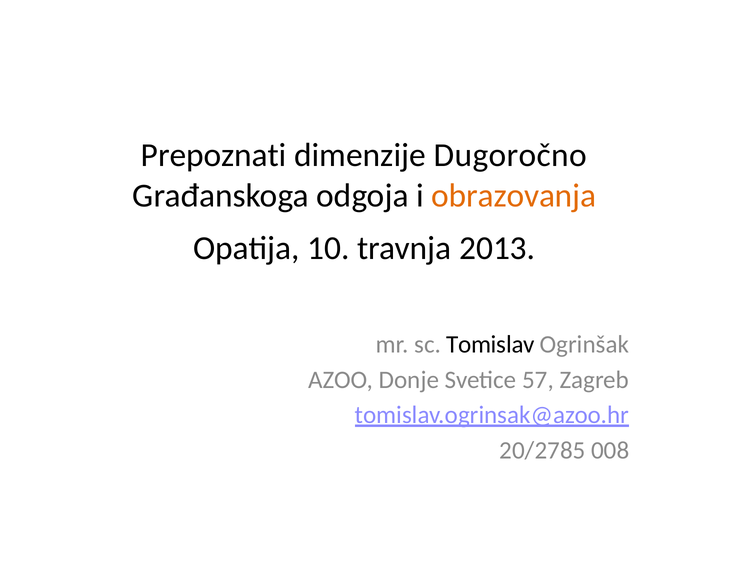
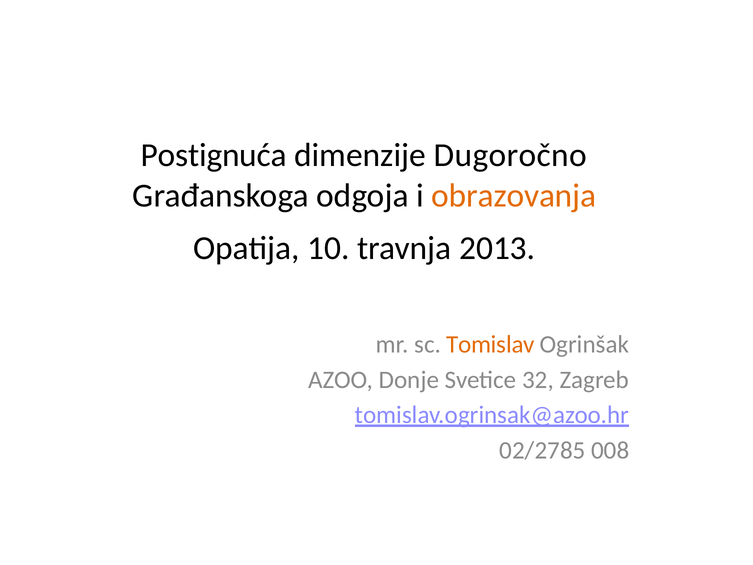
Prepoznati: Prepoznati -> Postignuća
Tomislav colour: black -> orange
57: 57 -> 32
20/2785: 20/2785 -> 02/2785
